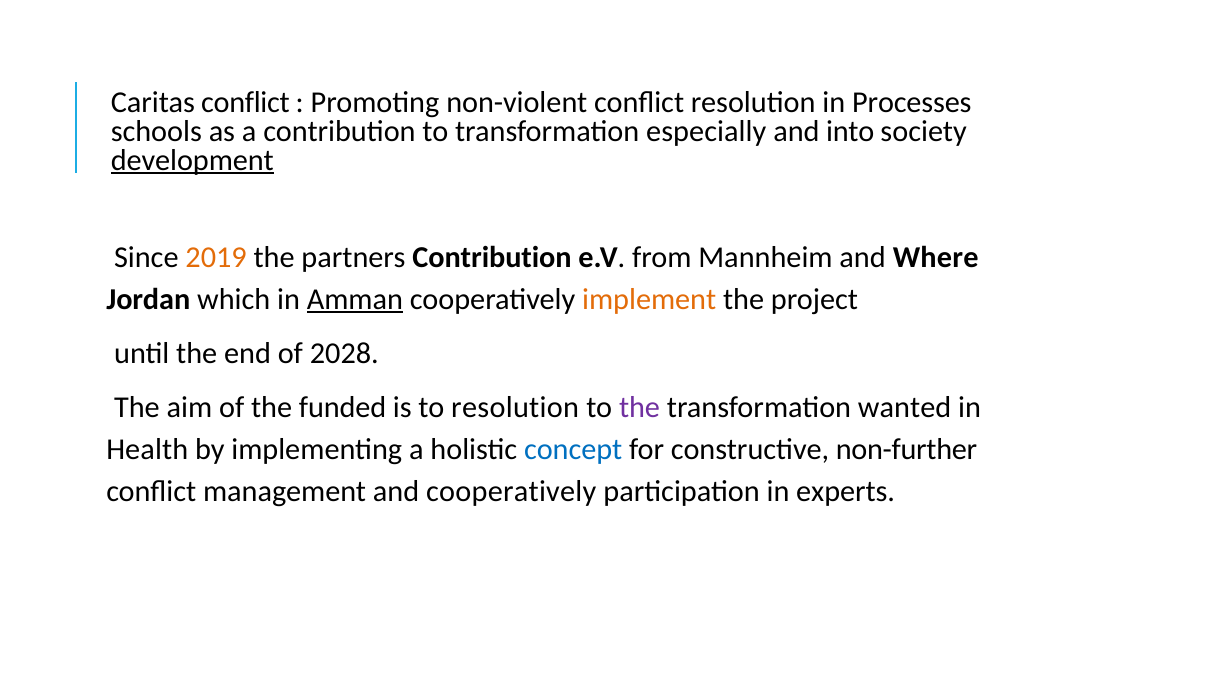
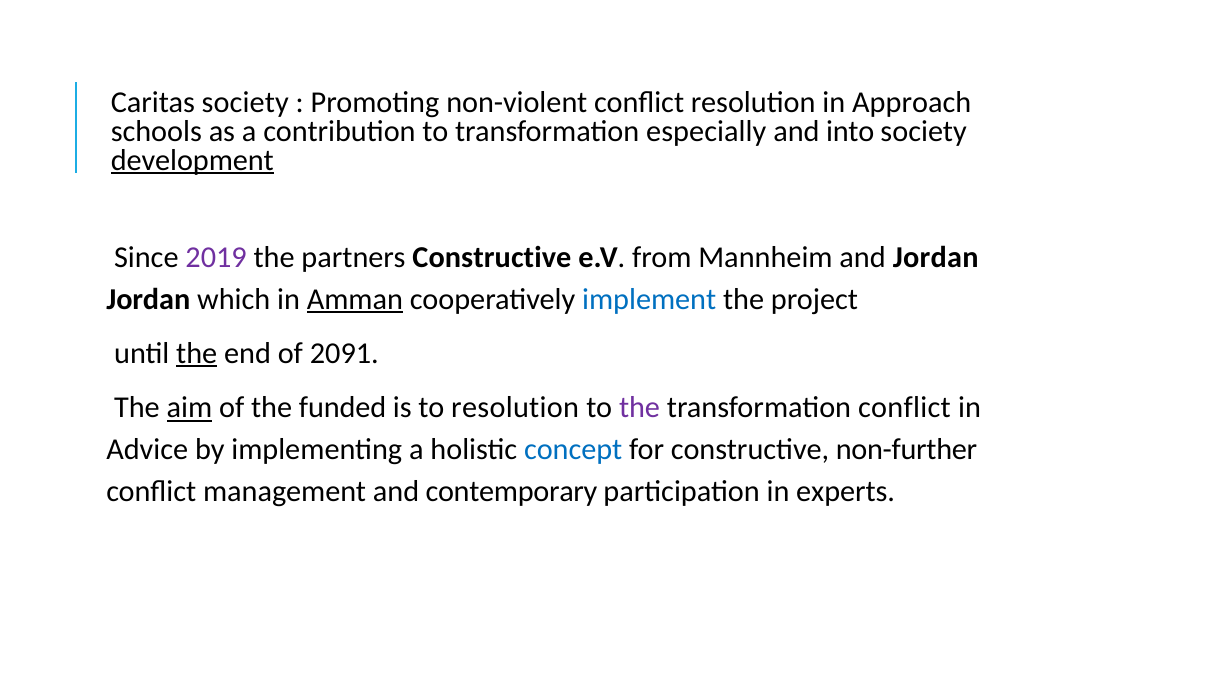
Caritas conflict: conflict -> society
Processes: Processes -> Approach
2019 colour: orange -> purple
partners Contribution: Contribution -> Constructive
and Where: Where -> Jordan
implement colour: orange -> blue
the at (197, 353) underline: none -> present
2028: 2028 -> 2091
aim underline: none -> present
transformation wanted: wanted -> conflict
Health: Health -> Advice
and cooperatively: cooperatively -> contemporary
